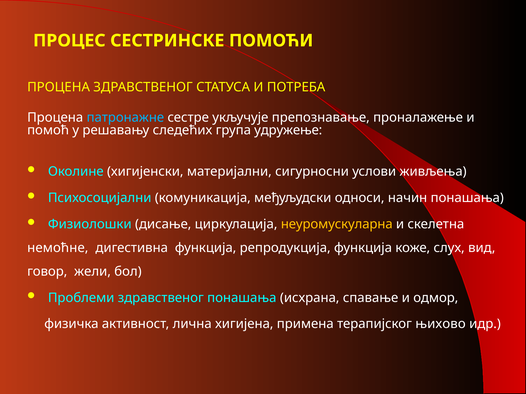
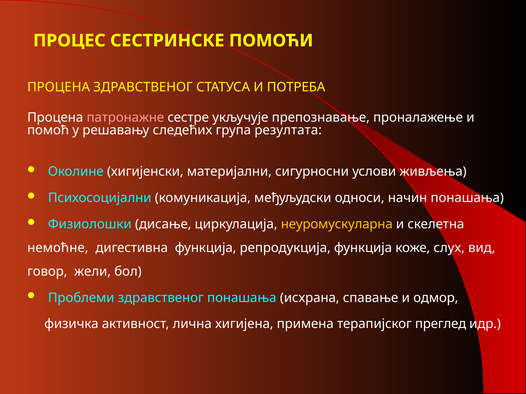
патронажне colour: light blue -> pink
удружење: удружење -> резултата
њихово: њихово -> преглед
